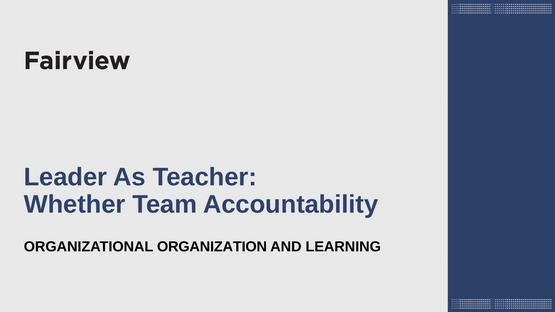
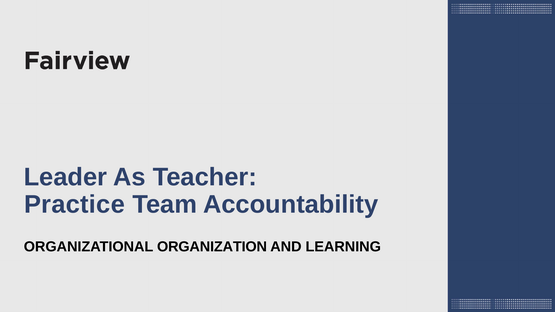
Whether: Whether -> Practice
